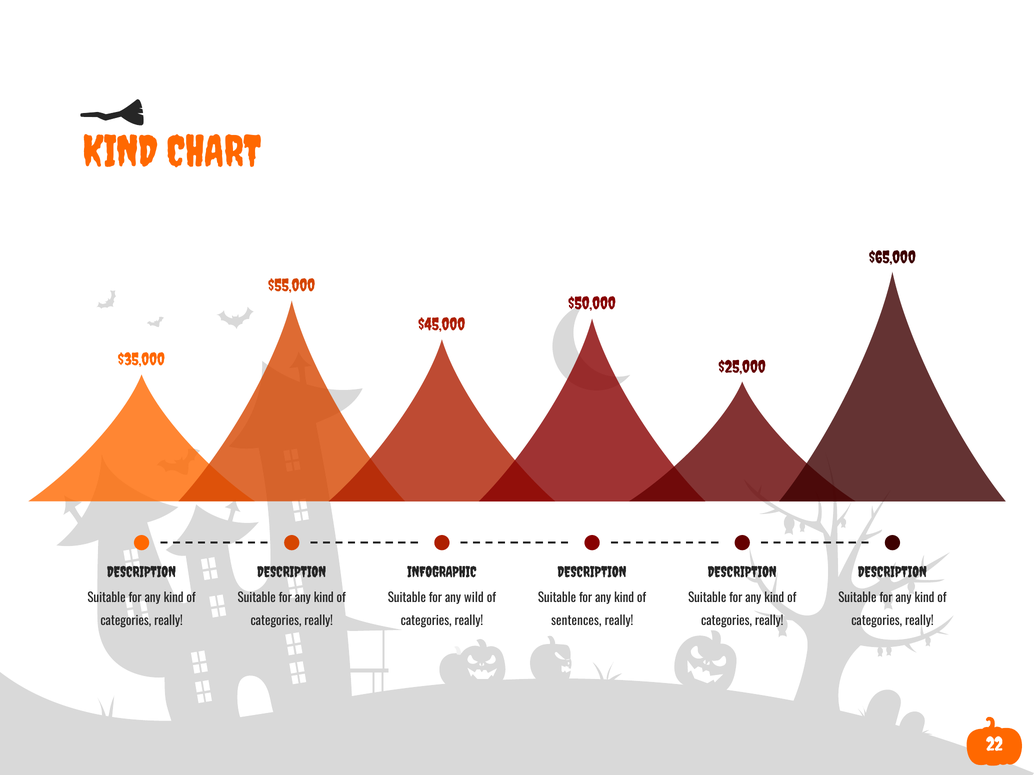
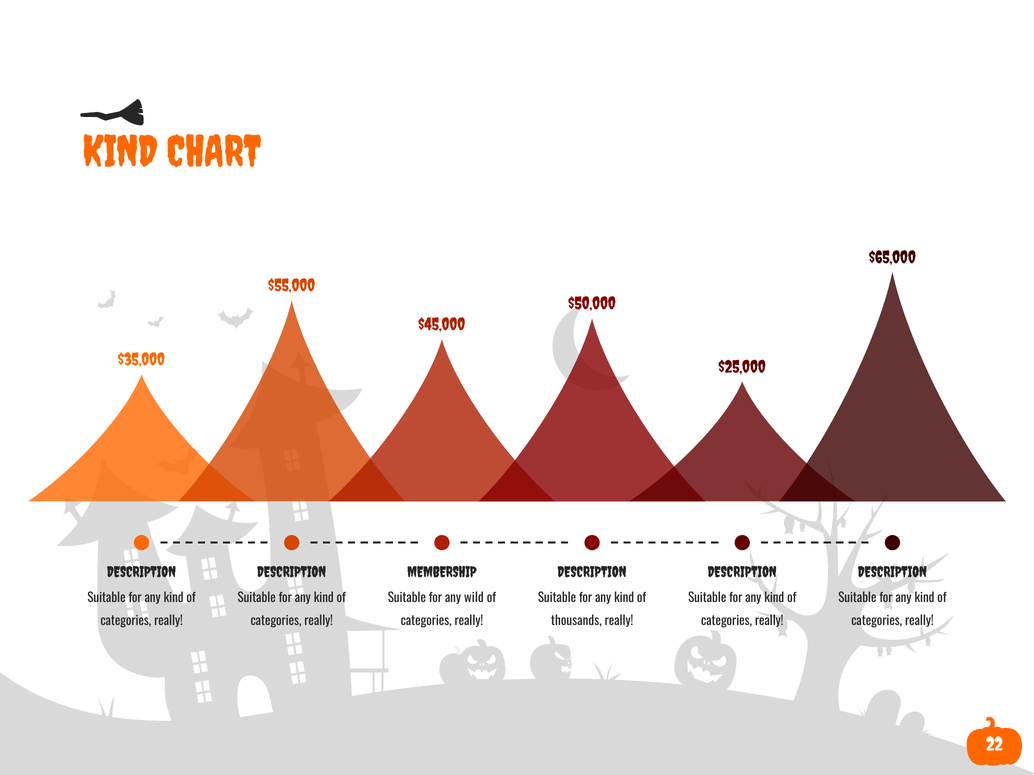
INFOGRAPHIC: INFOGRAPHIC -> MEMBERSHIP
sentences: sentences -> thousands
